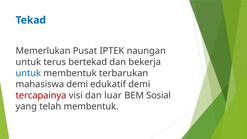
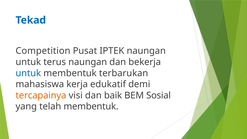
Memerlukan: Memerlukan -> Competition
terus bertekad: bertekad -> naungan
mahasiswa demi: demi -> kerja
tercapainya colour: red -> orange
luar: luar -> baik
